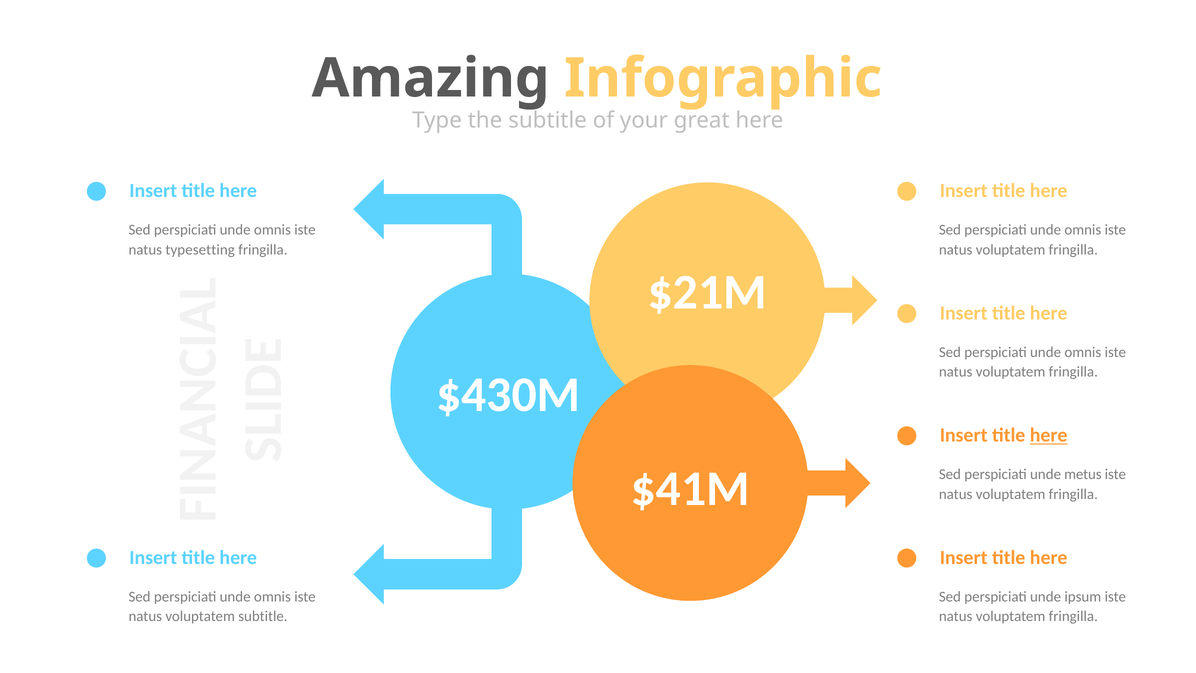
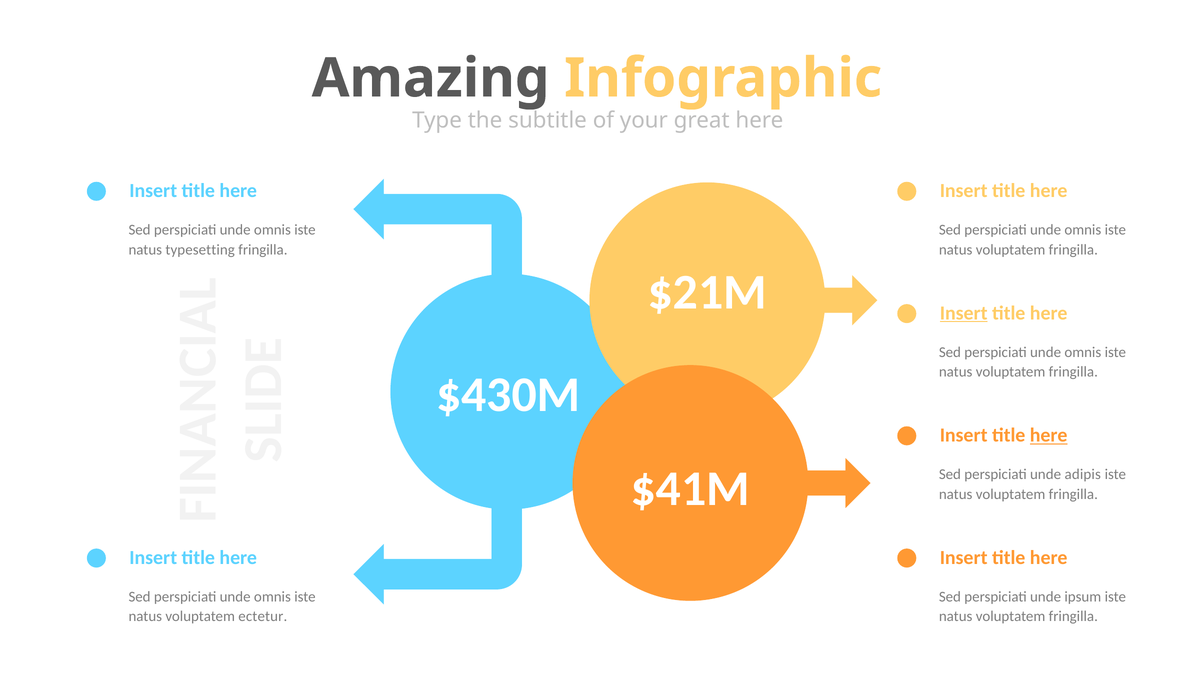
Insert at (964, 313) underline: none -> present
metus: metus -> adipis
voluptatem subtitle: subtitle -> ectetur
